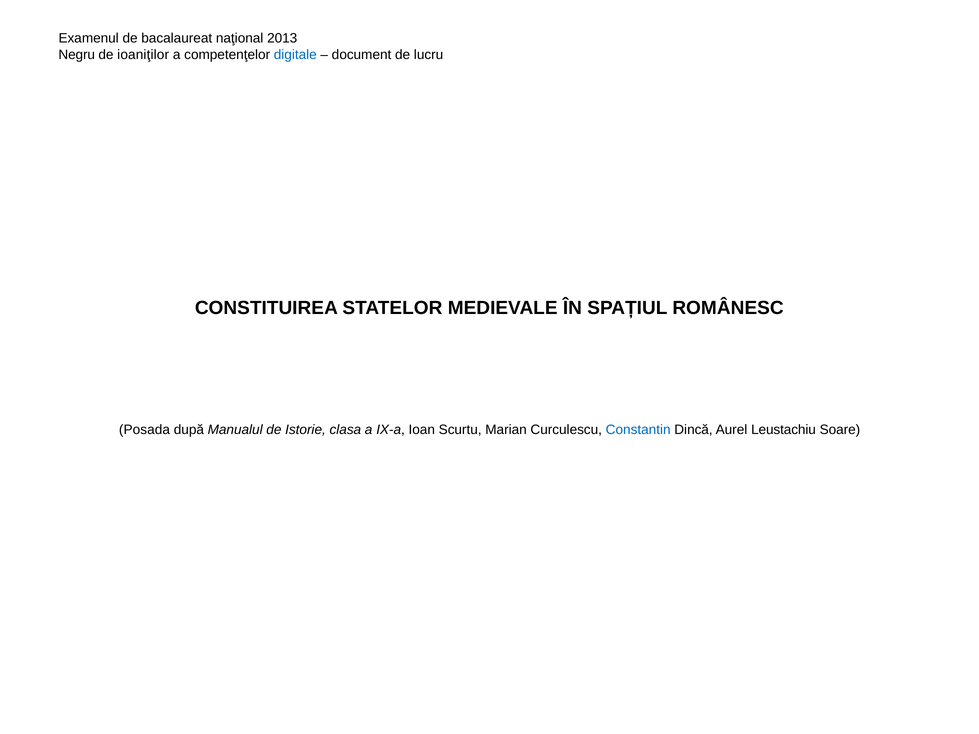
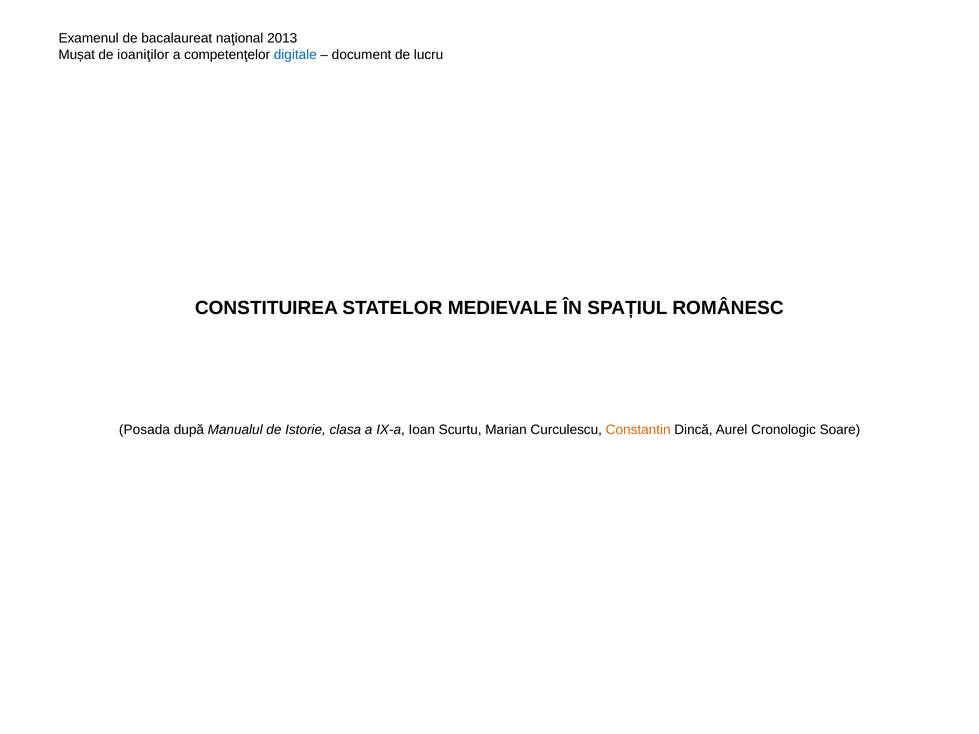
Negru: Negru -> Mușat
Constantin colour: blue -> orange
Leustachiu: Leustachiu -> Cronologic
